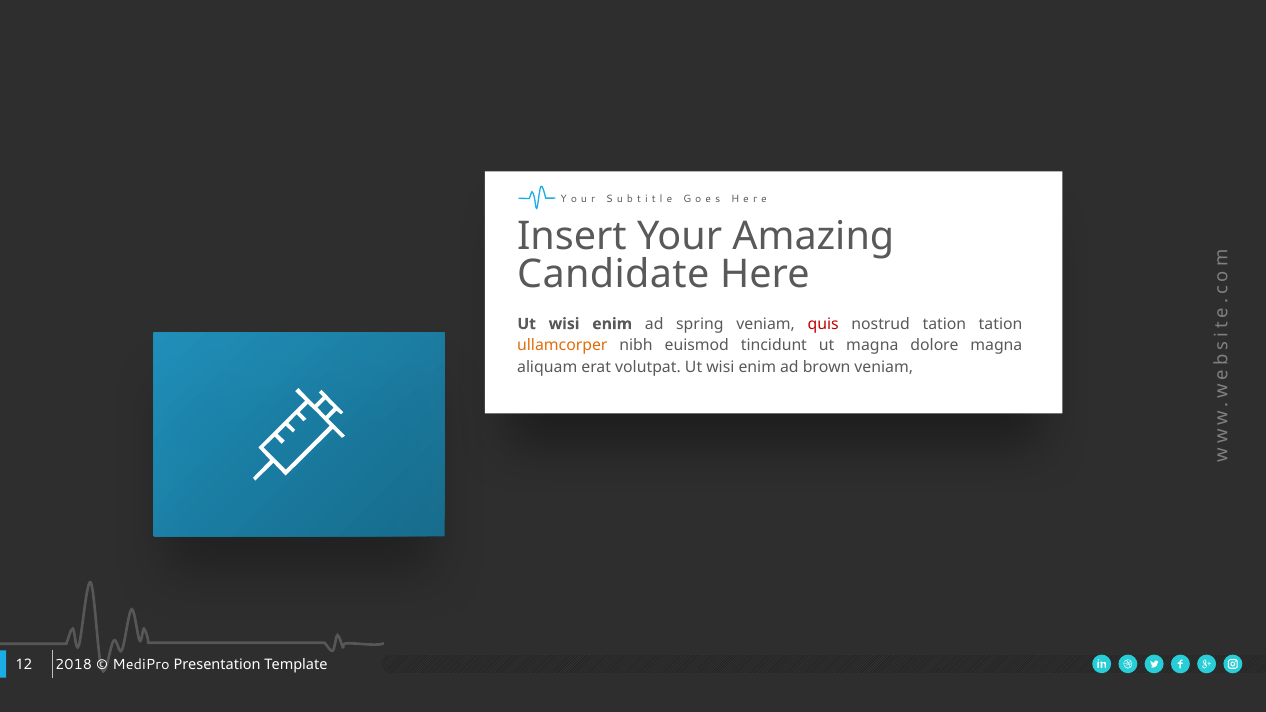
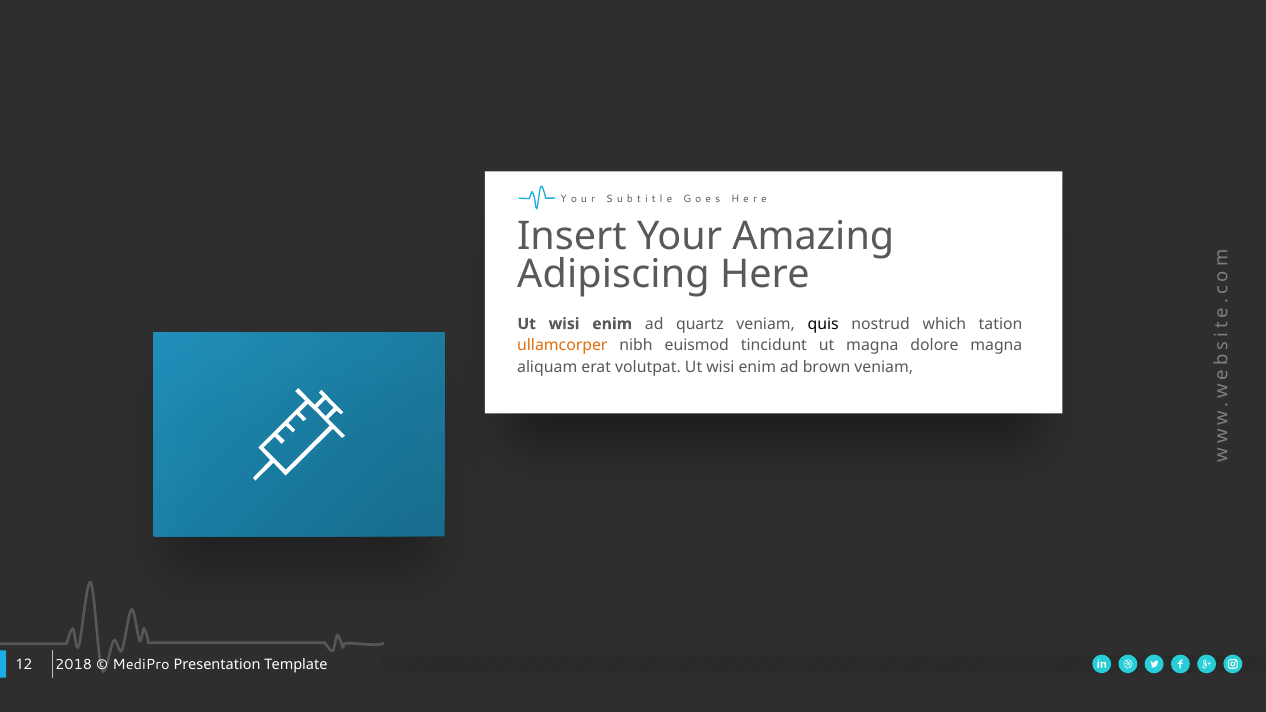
Candidate: Candidate -> Adipiscing
spring: spring -> quartz
quis colour: red -> black
nostrud tation: tation -> which
